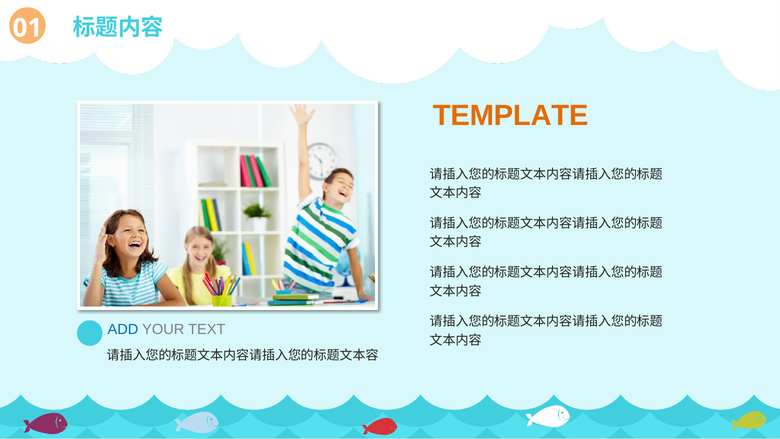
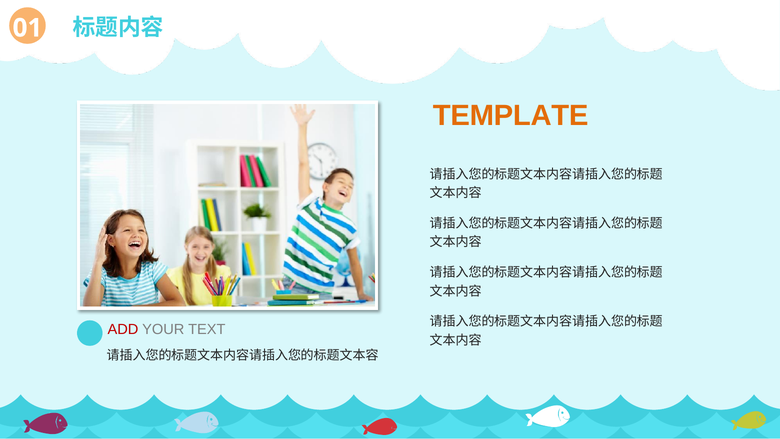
ADD colour: blue -> red
